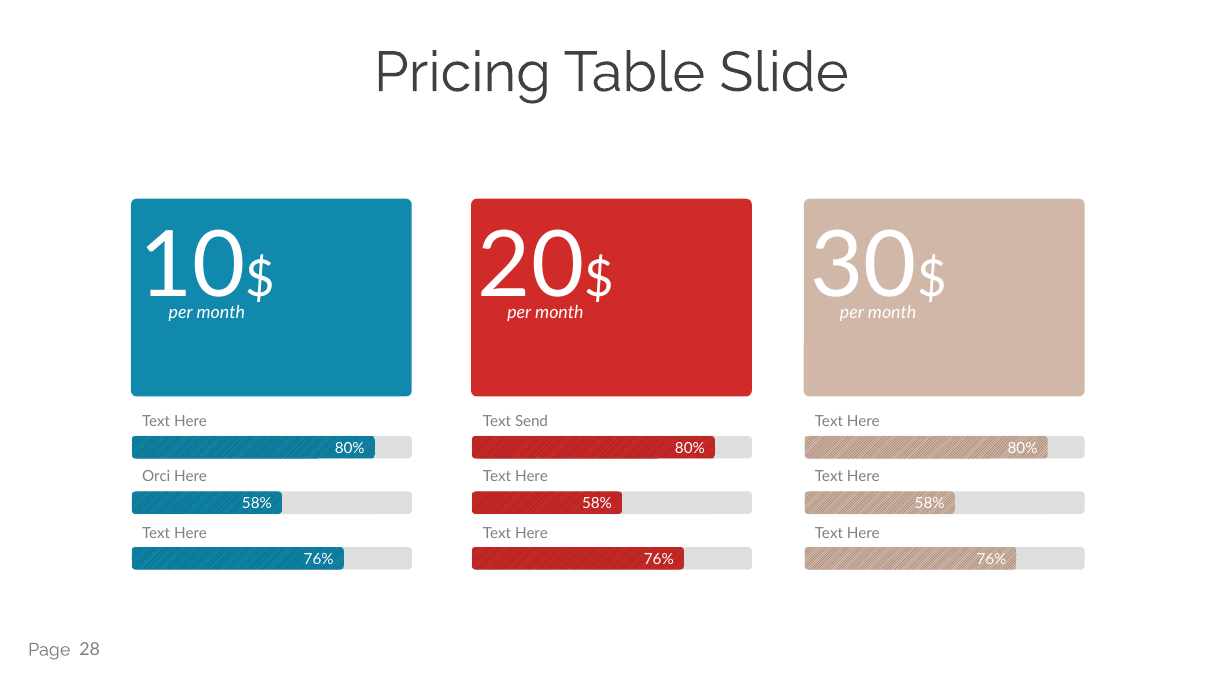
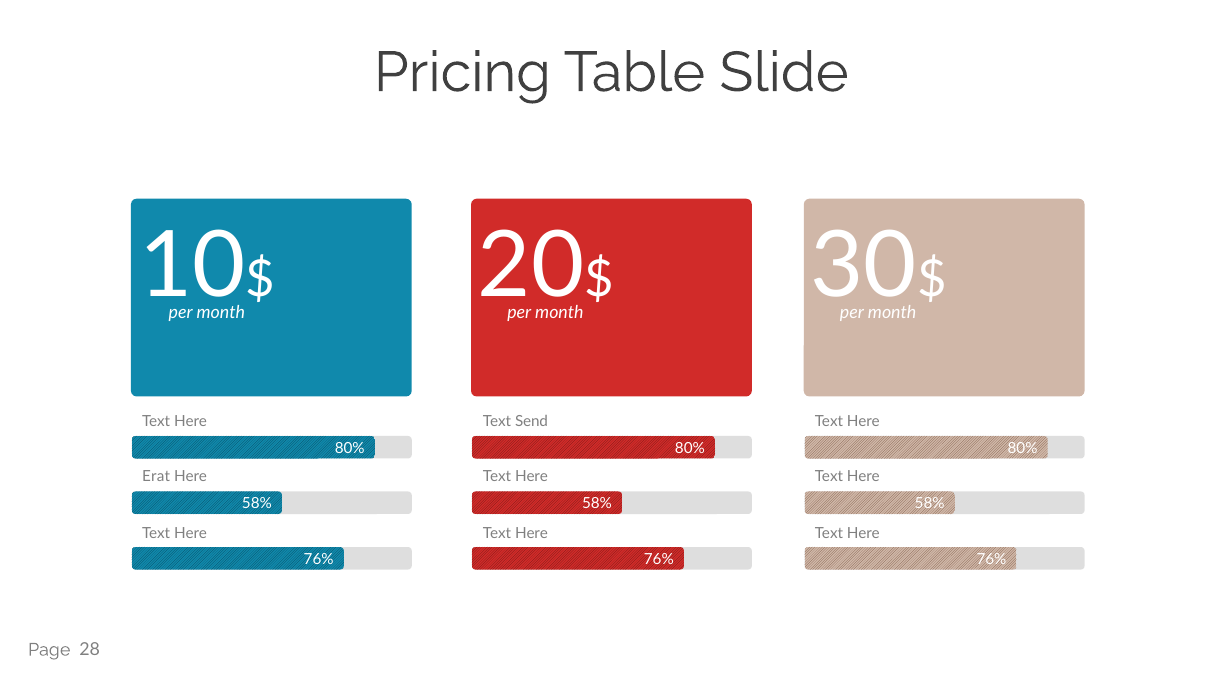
Orci: Orci -> Erat
